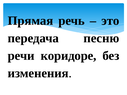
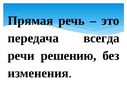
песню: песню -> всегда
коридоре: коридоре -> решению
